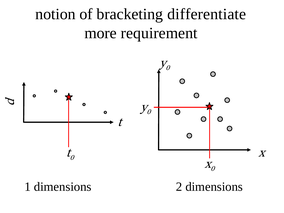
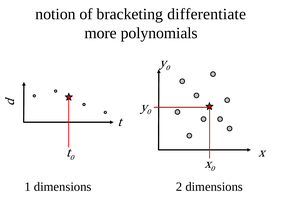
requirement: requirement -> polynomials
